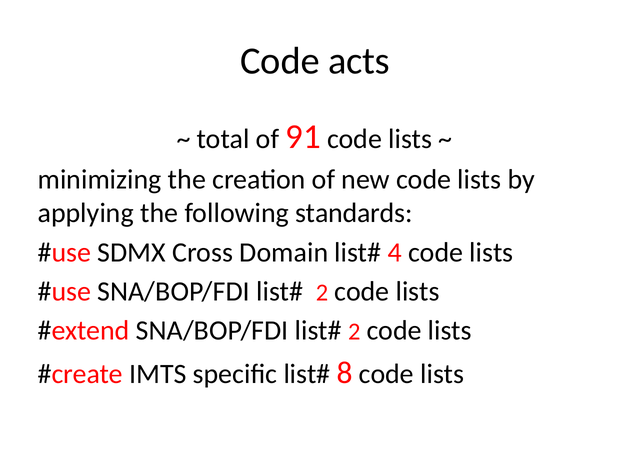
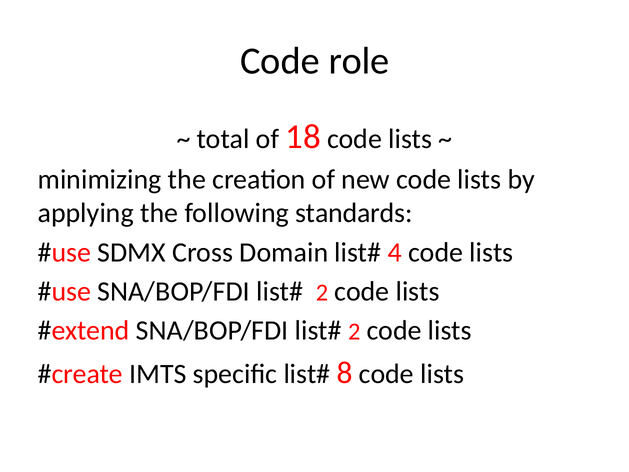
acts: acts -> role
91: 91 -> 18
